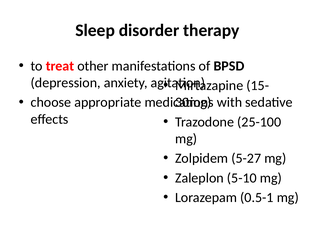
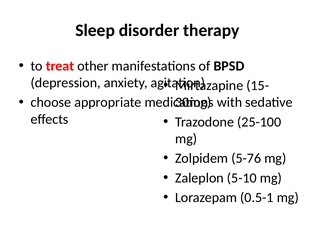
5-27: 5-27 -> 5-76
